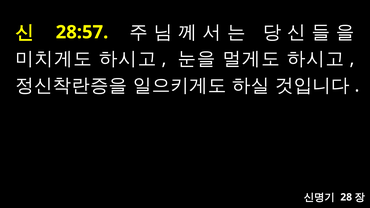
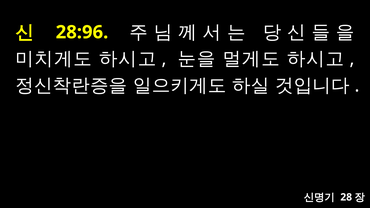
28:57: 28:57 -> 28:96
